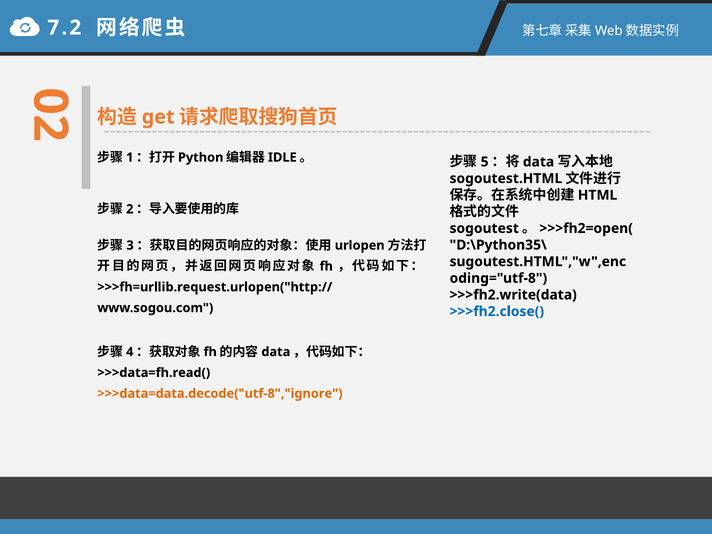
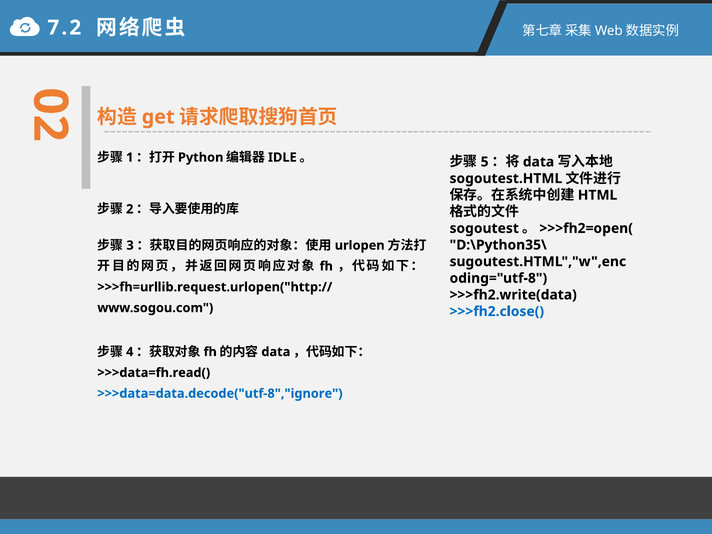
>>>data=data.decode("utf-8","ignore colour: orange -> blue
